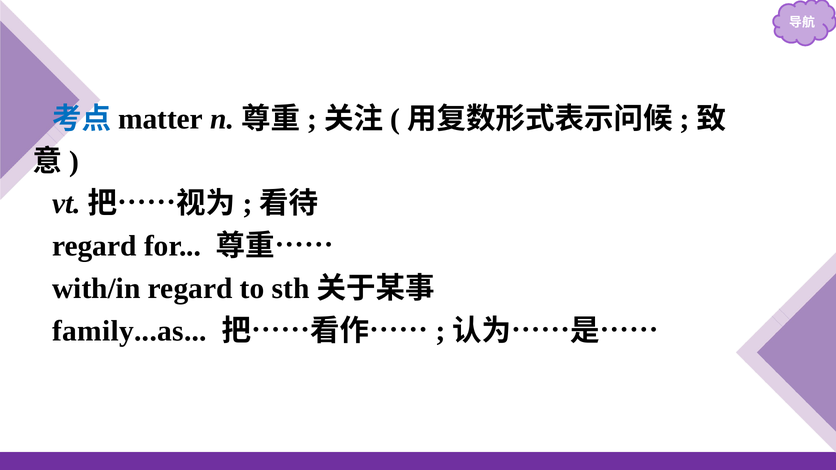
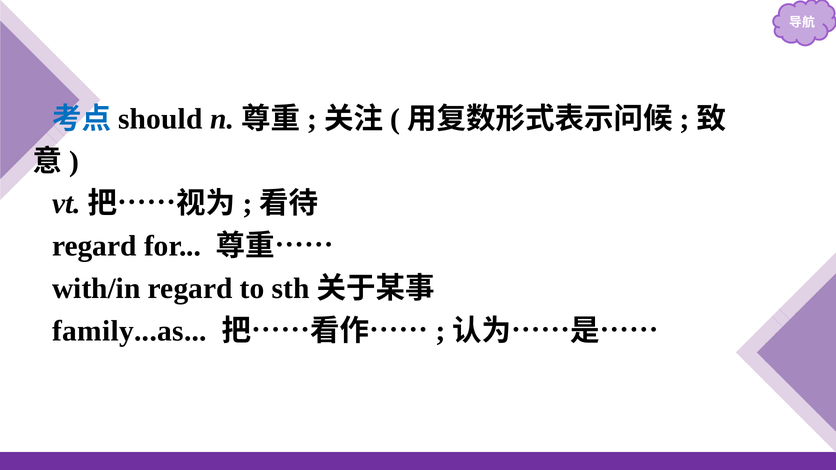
matter: matter -> should
